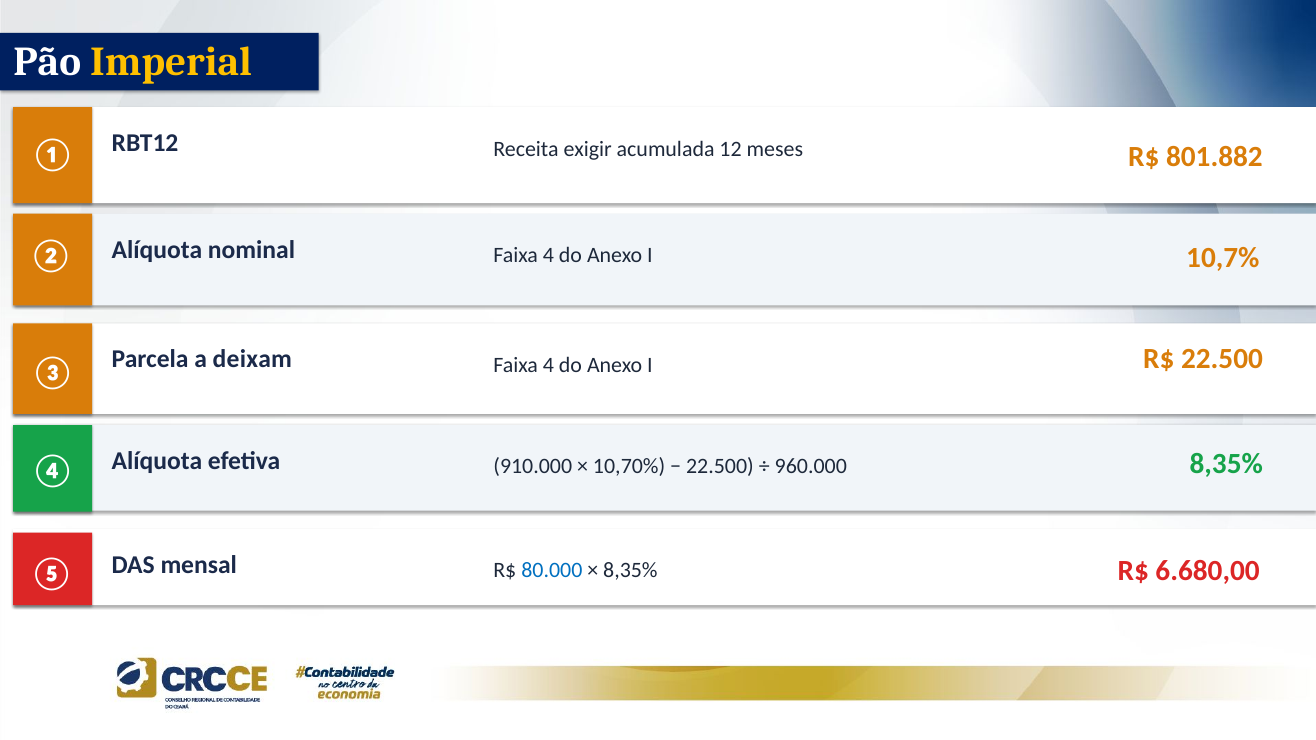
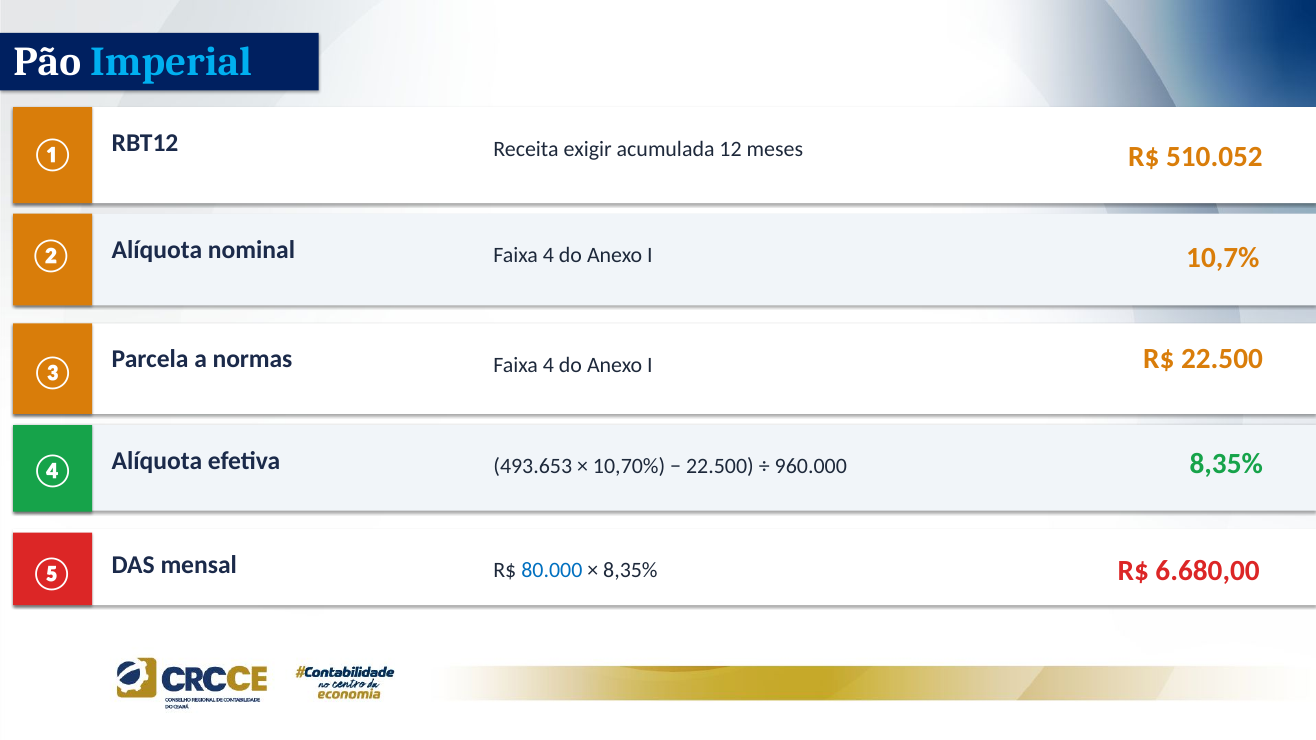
Imperial colour: yellow -> light blue
801.882: 801.882 -> 510.052
deixam: deixam -> normas
910.000: 910.000 -> 493.653
